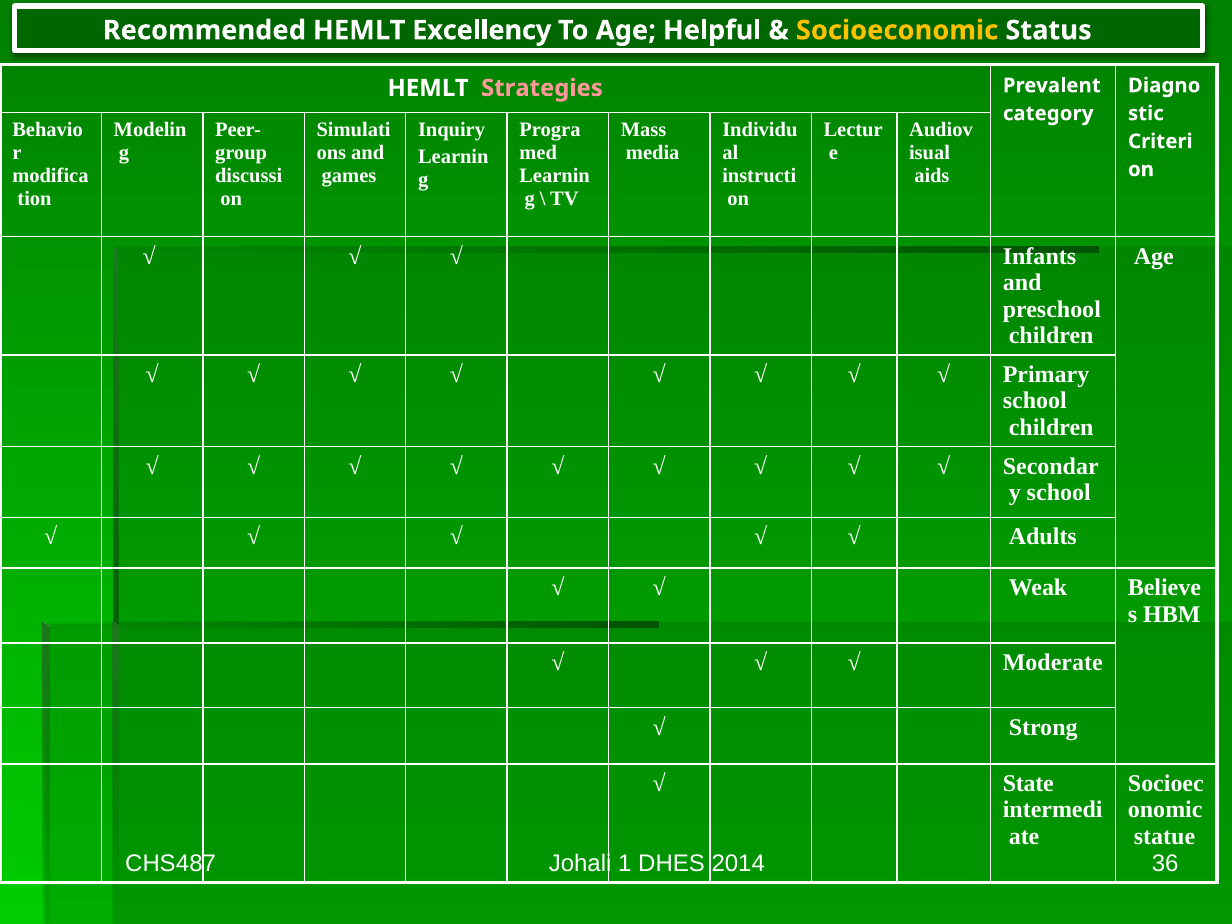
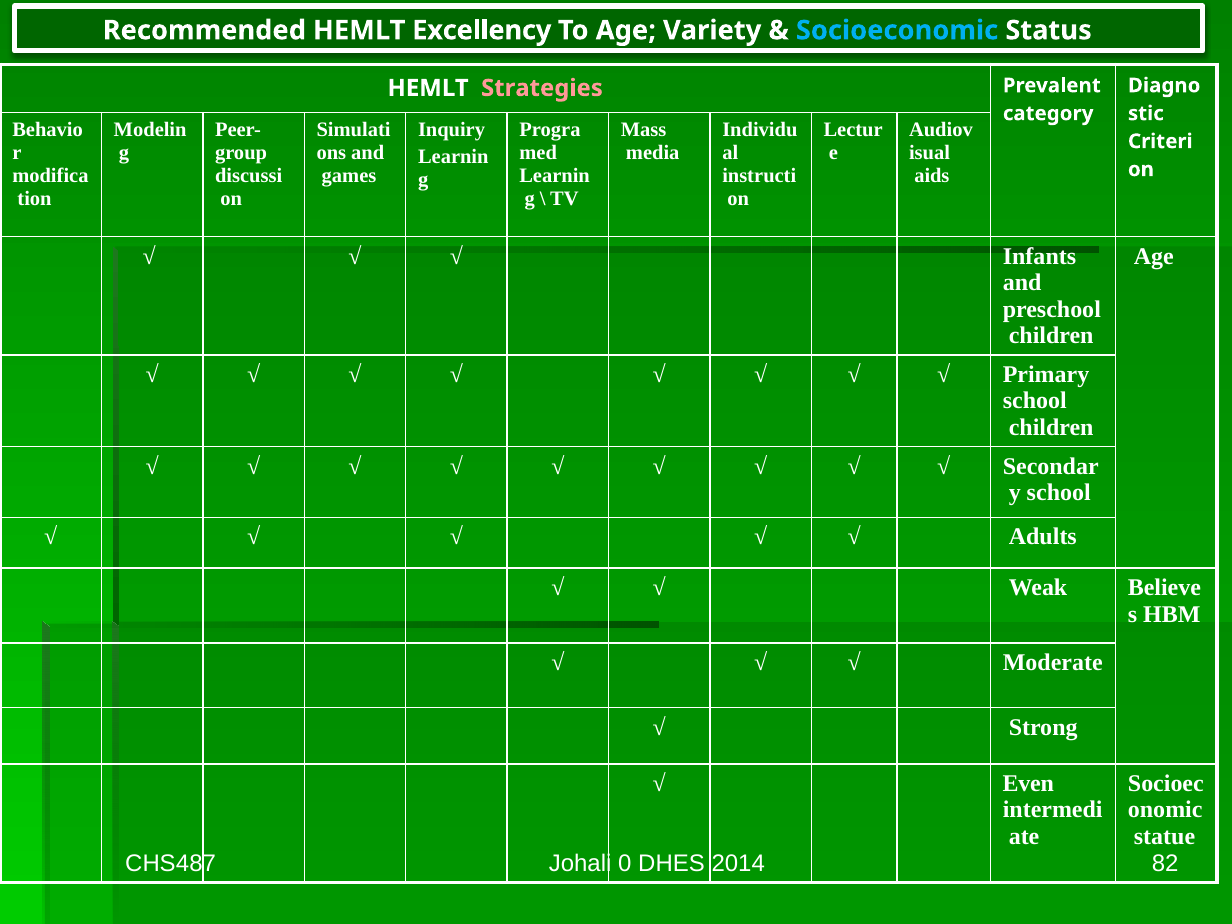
Helpful: Helpful -> Variety
Socioeconomic colour: yellow -> light blue
State: State -> Even
1: 1 -> 0
36: 36 -> 82
